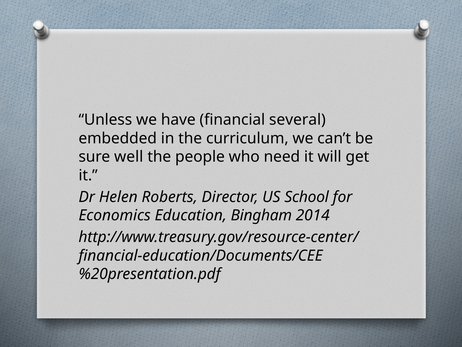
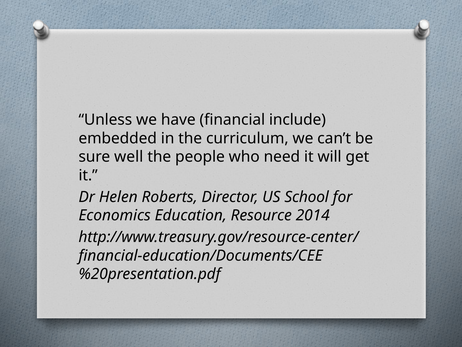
several: several -> include
Bingham: Bingham -> Resource
